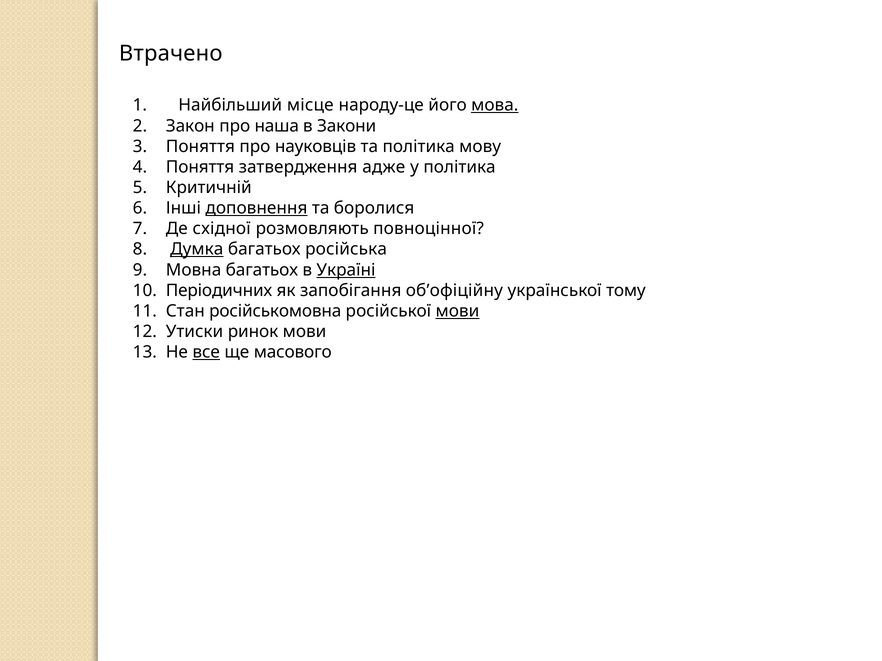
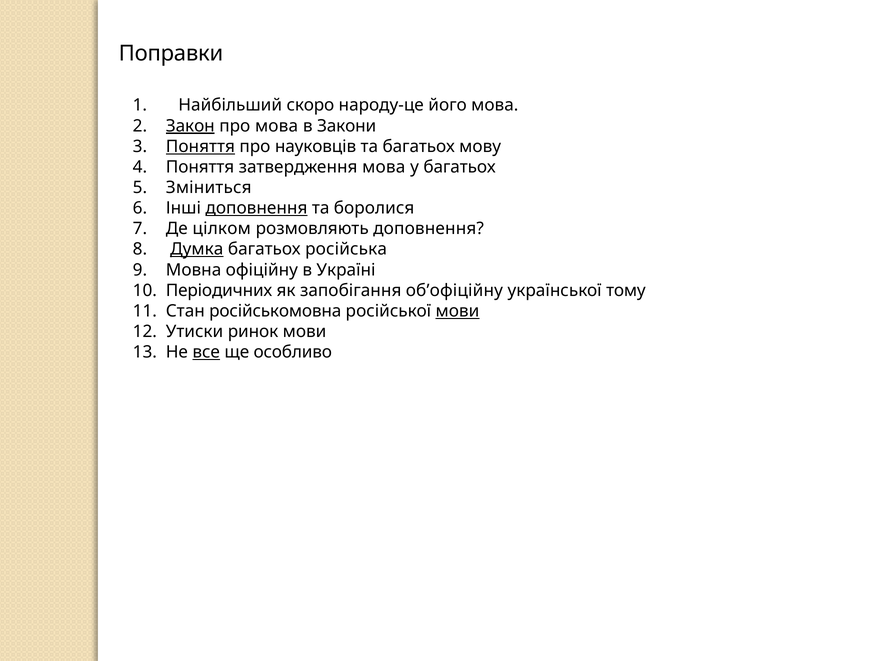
Втрачено: Втрачено -> Поправки
місце: місце -> скоро
мова at (495, 105) underline: present -> none
Закон underline: none -> present
про наша: наша -> мова
Поняття at (200, 147) underline: none -> present
та політика: політика -> багатьох
затвердження адже: адже -> мова
у політика: політика -> багатьох
Критичній: Критичній -> Зміниться
східної: східної -> цілком
розмовляють повноцінної: повноцінної -> доповнення
Мовна багатьох: багатьох -> офіційну
Україні underline: present -> none
масового: масового -> особливо
